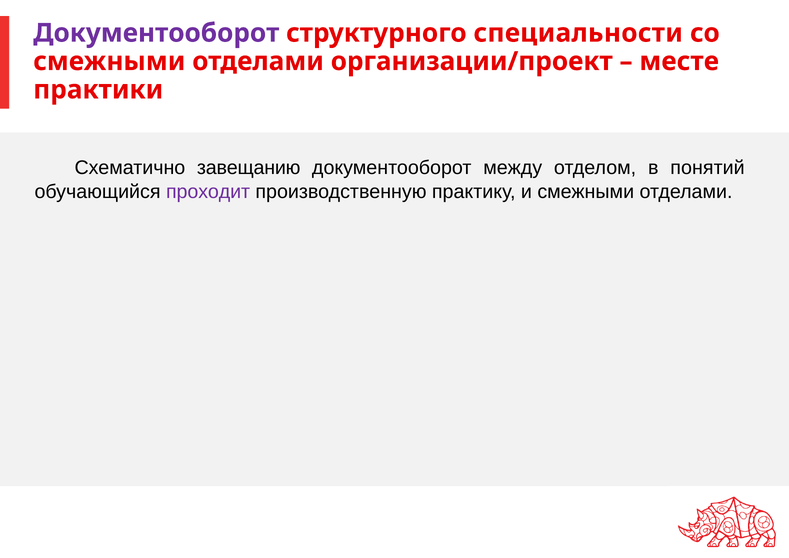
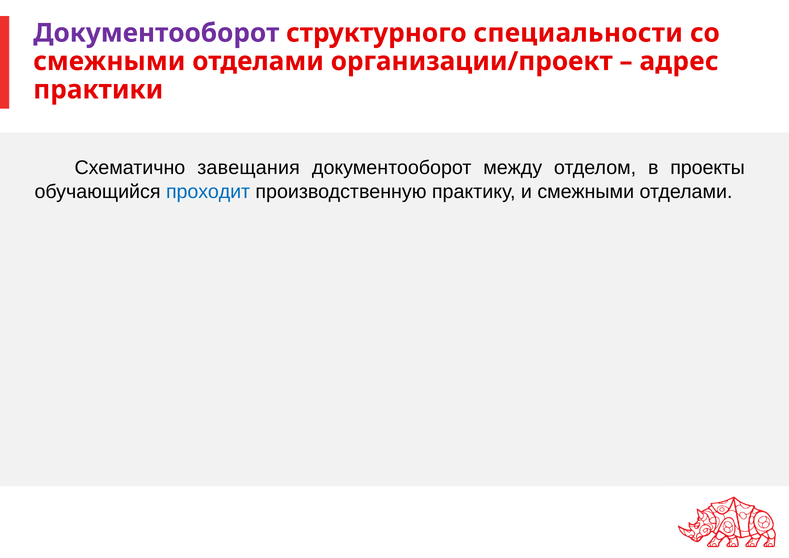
месте: месте -> адрес
завещанию: завещанию -> завещания
понятий: понятий -> проекты
проходит colour: purple -> blue
